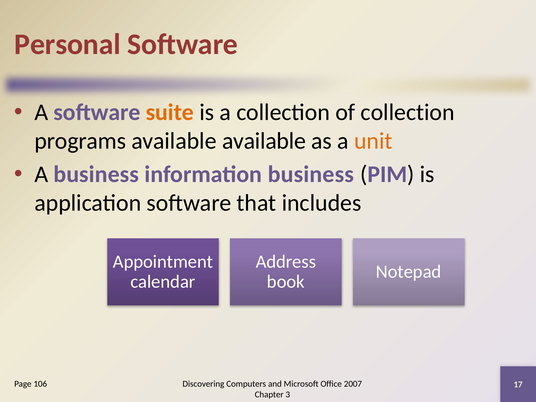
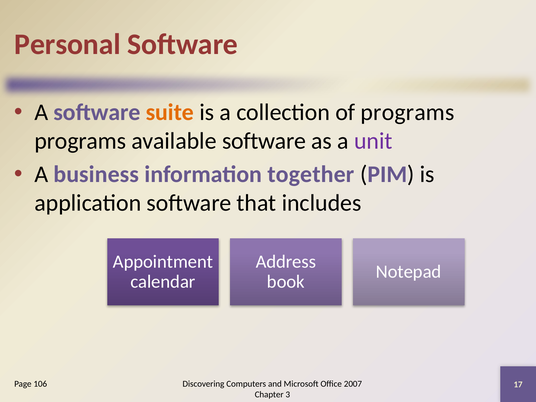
of collection: collection -> programs
available available: available -> software
unit colour: orange -> purple
information business: business -> together
